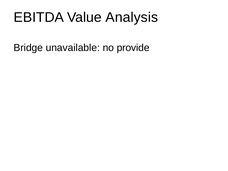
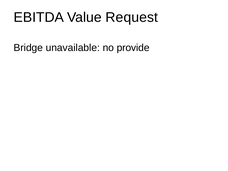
Analysis: Analysis -> Request
